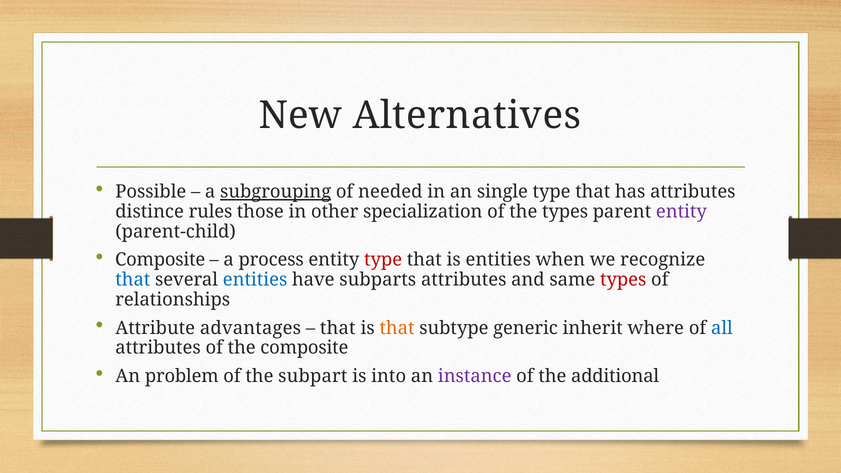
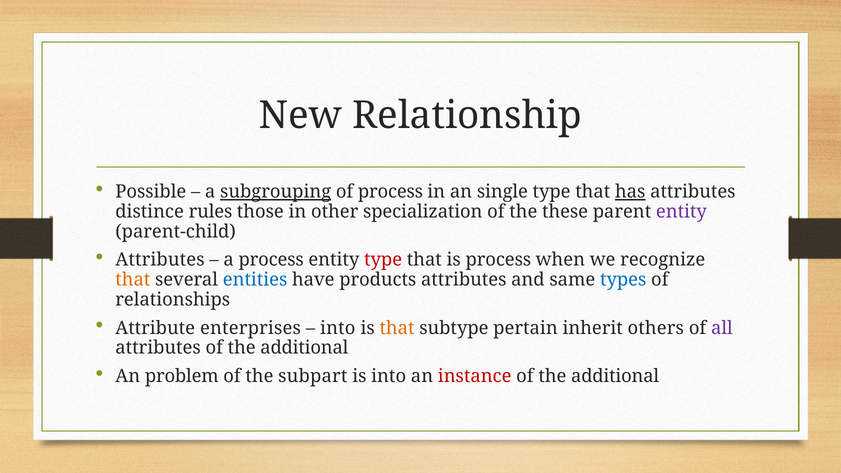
Alternatives: Alternatives -> Relationship
of needed: needed -> process
has underline: none -> present
the types: types -> these
Composite at (160, 260): Composite -> Attributes
is entities: entities -> process
that at (133, 280) colour: blue -> orange
subparts: subparts -> products
types at (623, 280) colour: red -> blue
advantages: advantages -> enterprises
that at (338, 328): that -> into
generic: generic -> pertain
where: where -> others
all colour: blue -> purple
attributes of the composite: composite -> additional
instance colour: purple -> red
